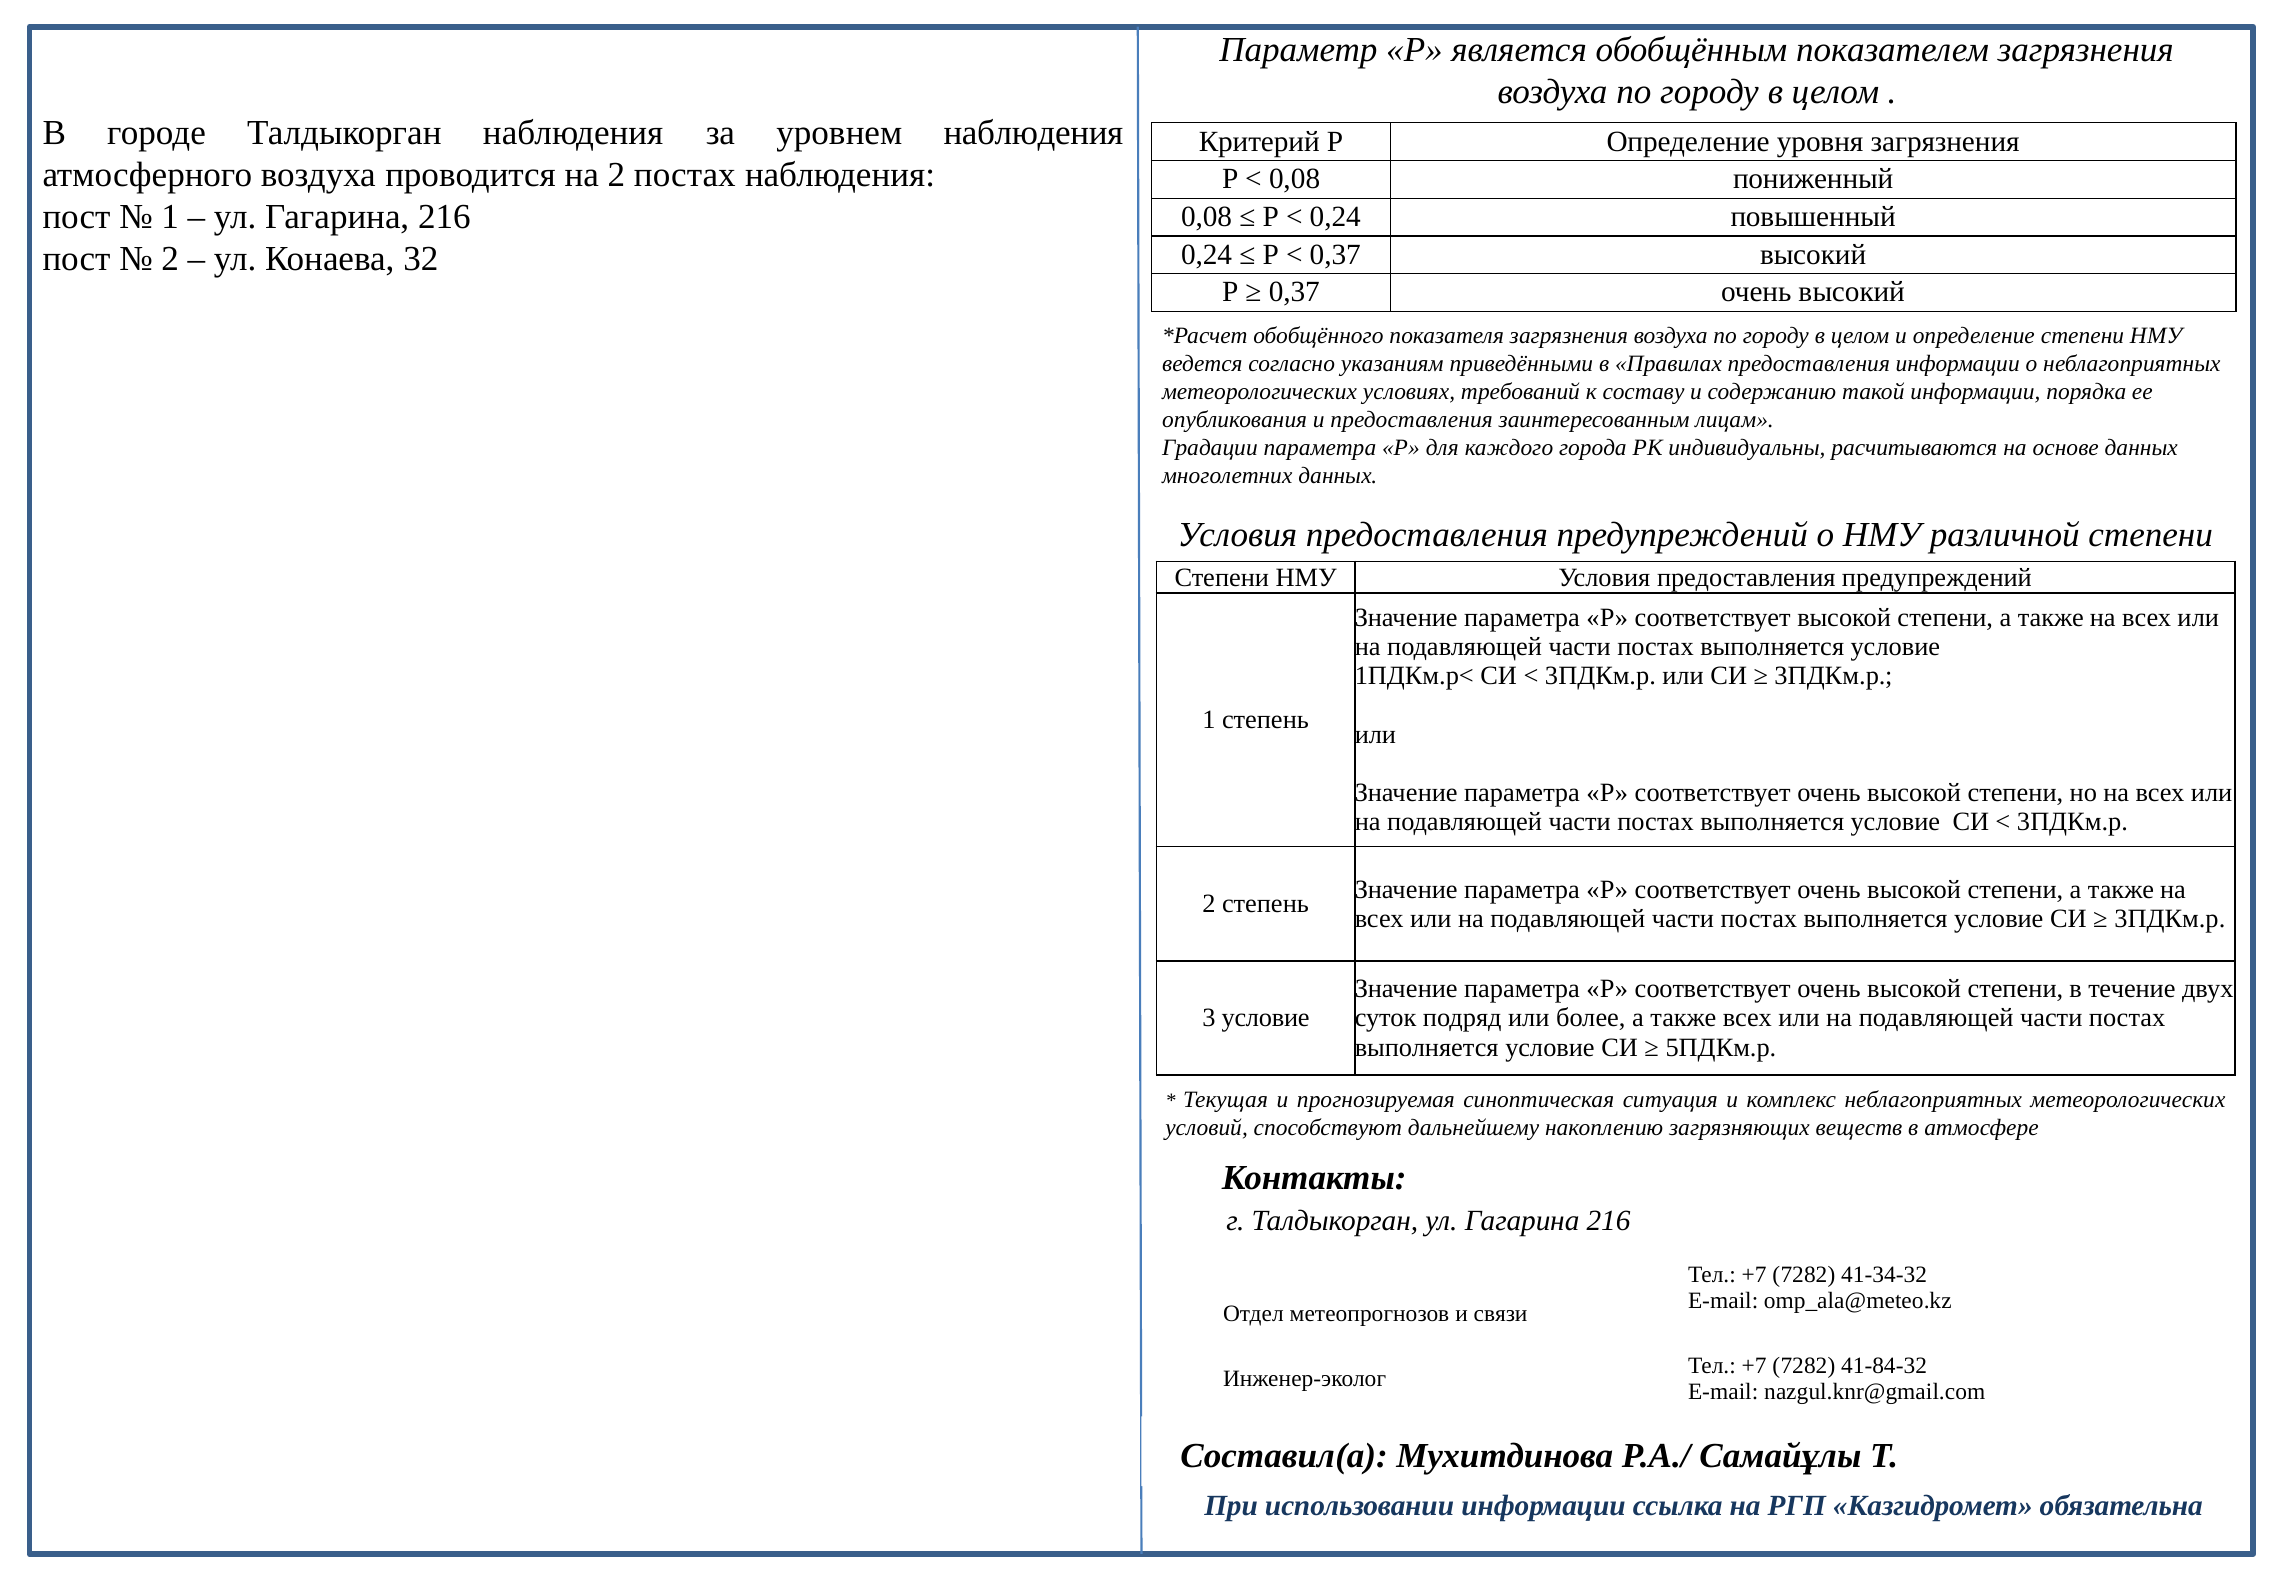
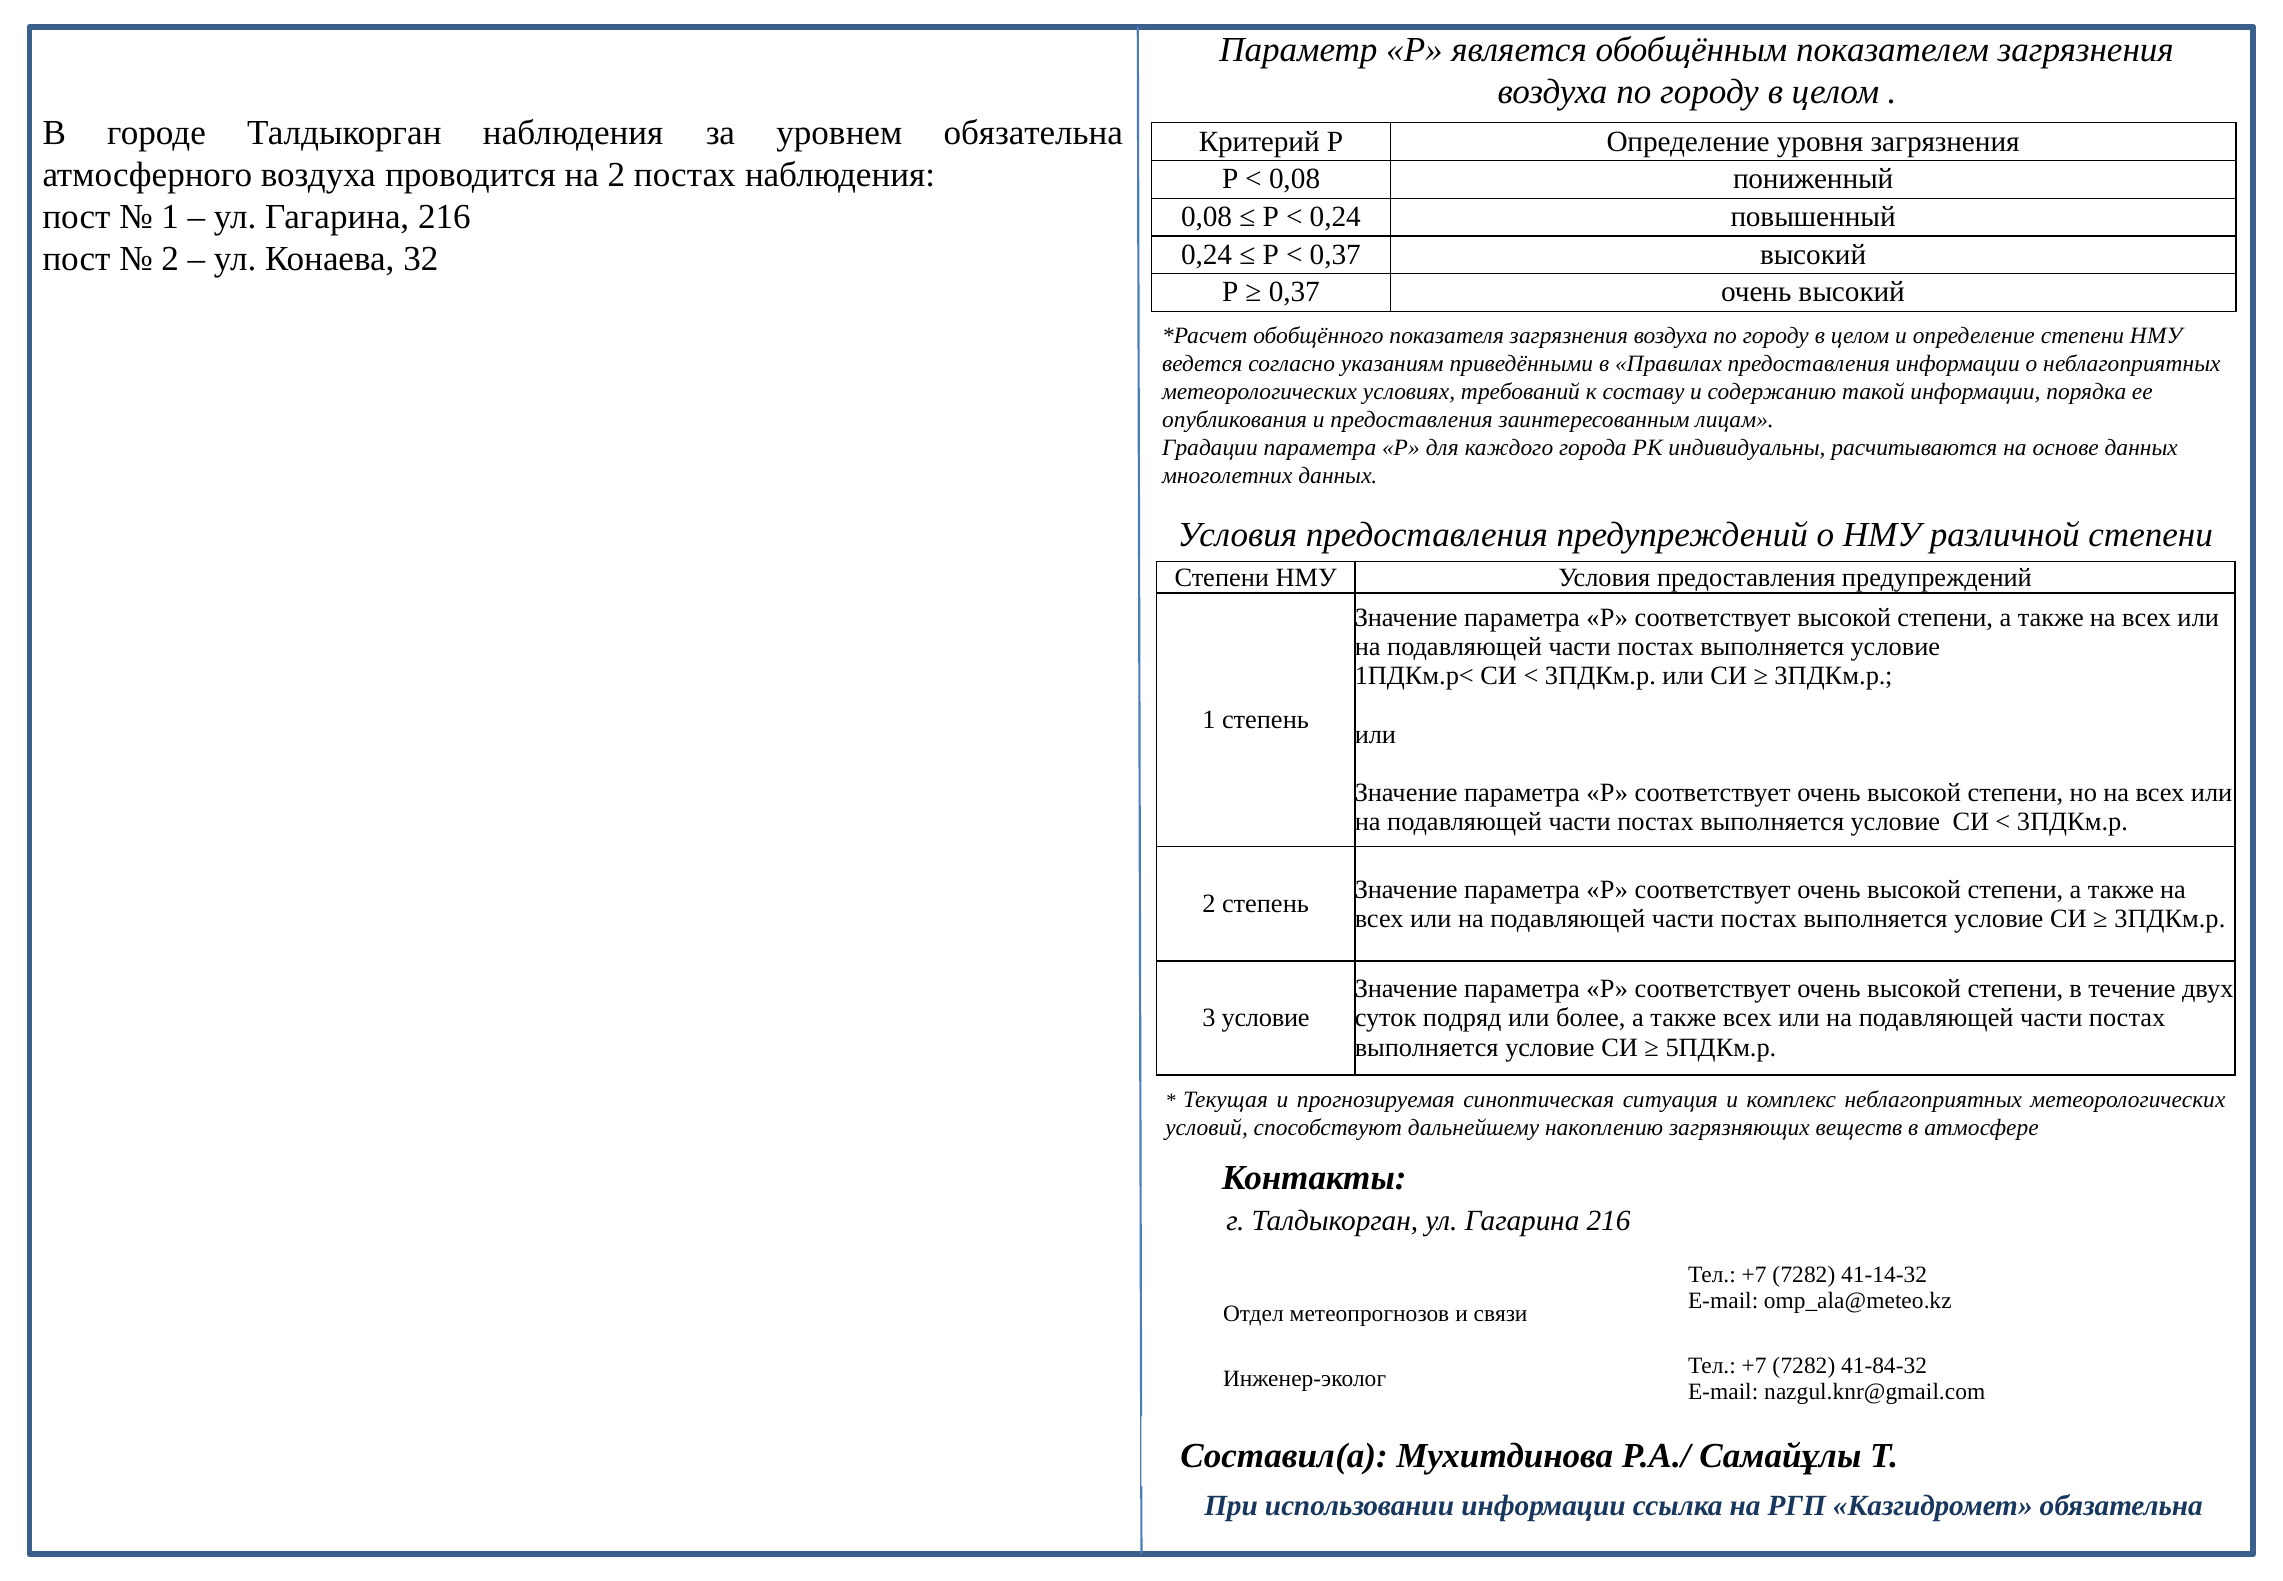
уровнем наблюдения: наблюдения -> обязательна
41-34-32: 41-34-32 -> 41-14-32
